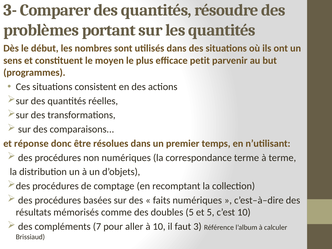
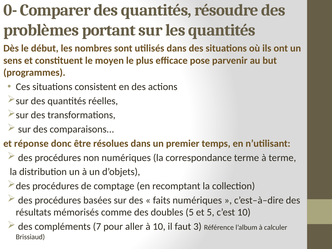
3-: 3- -> 0-
petit: petit -> pose
